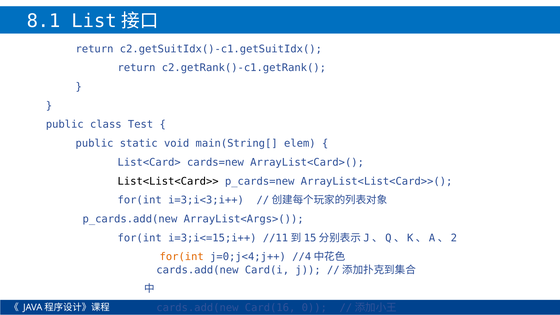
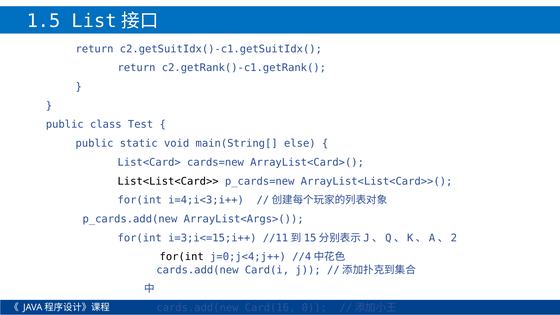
8.1: 8.1 -> 1.5
elem: elem -> else
i=3;i<3;i++: i=3;i<3;i++ -> i=4;i<3;i++
for(int at (182, 257) colour: orange -> black
